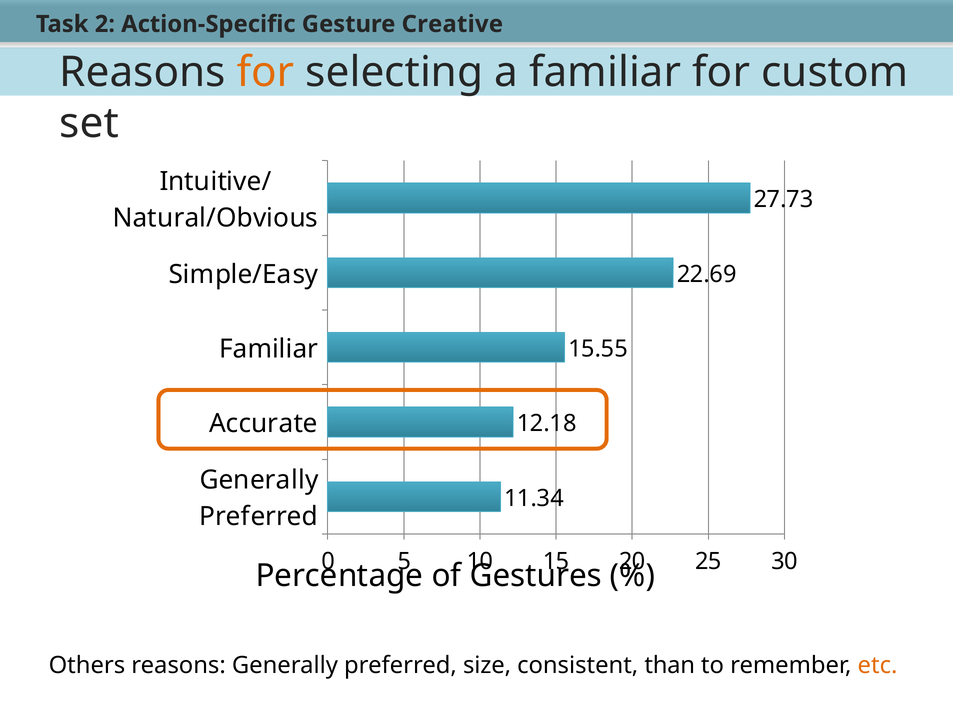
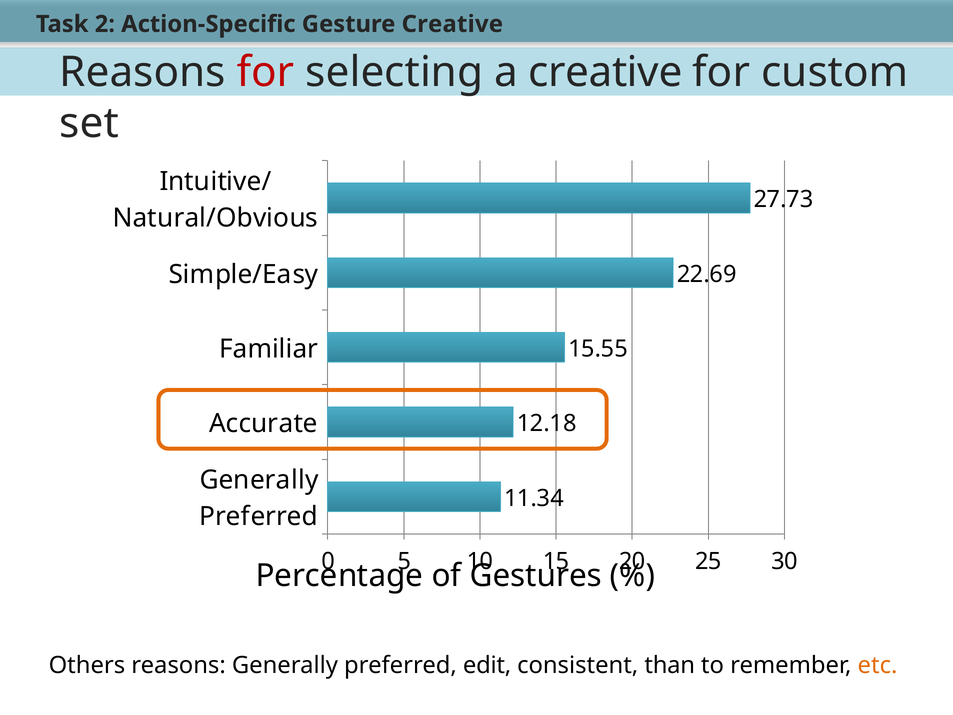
for at (266, 72) colour: orange -> red
a familiar: familiar -> creative
size: size -> edit
